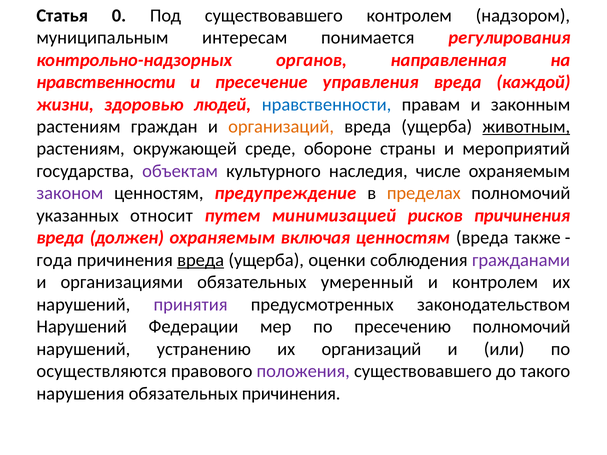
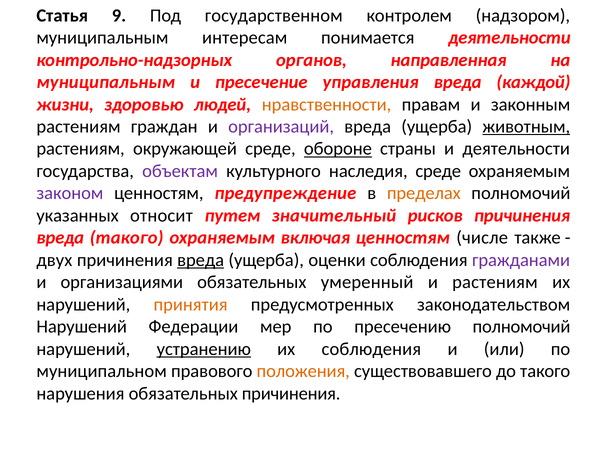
0: 0 -> 9
Под существовавшего: существовавшего -> государственном
понимается регулирования: регулирования -> деятельности
нравственности at (106, 82): нравственности -> муниципальным
нравственности at (327, 104) colour: blue -> orange
организаций at (281, 127) colour: orange -> purple
обороне underline: none -> present
и мероприятий: мероприятий -> деятельности
наследия числе: числе -> среде
минимизацией: минимизацией -> значительный
вреда должен: должен -> такого
ценностям вреда: вреда -> числе
года: года -> двух
и контролем: контролем -> растениям
принятия colour: purple -> orange
устранению underline: none -> present
их организаций: организаций -> соблюдения
осуществляются: осуществляются -> муниципальном
положения colour: purple -> orange
